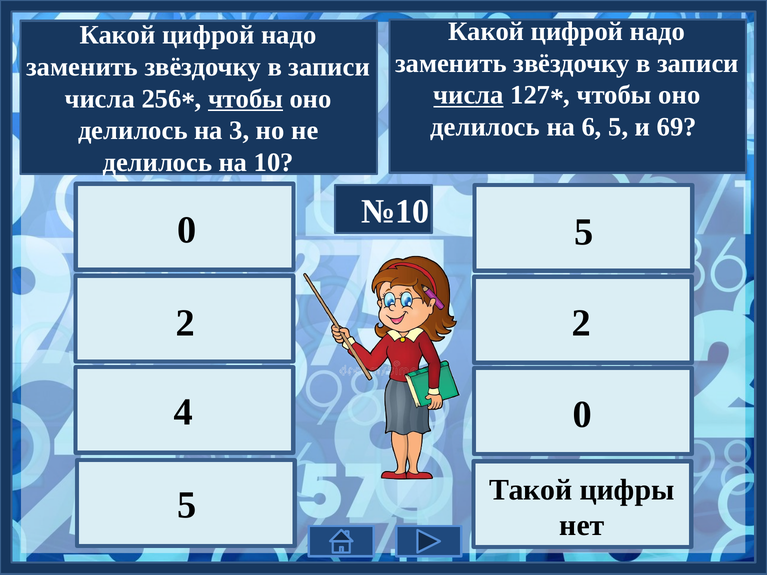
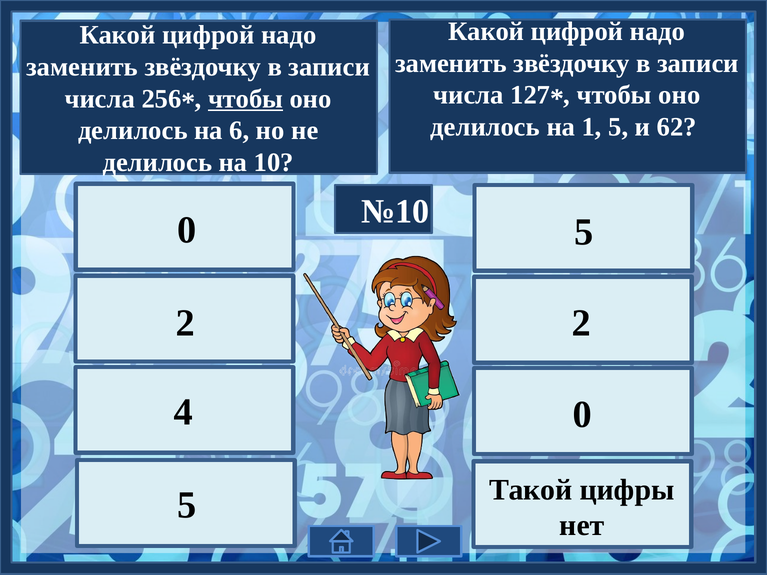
числа at (469, 95) underline: present -> none
6: 6 -> 1
69: 69 -> 62
3: 3 -> 6
